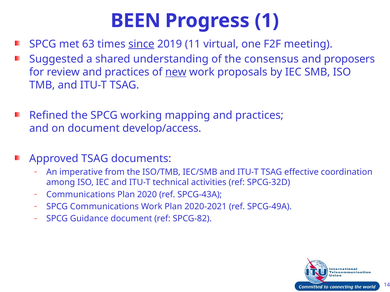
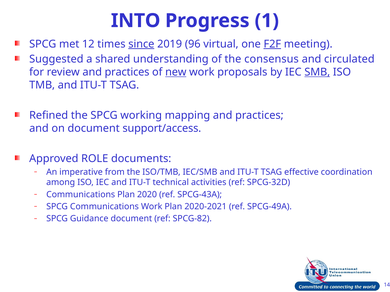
BEEN: BEEN -> INTO
63: 63 -> 12
11: 11 -> 96
F2F underline: none -> present
proposers: proposers -> circulated
SMB underline: none -> present
develop/access: develop/access -> support/access
Approved TSAG: TSAG -> ROLE
